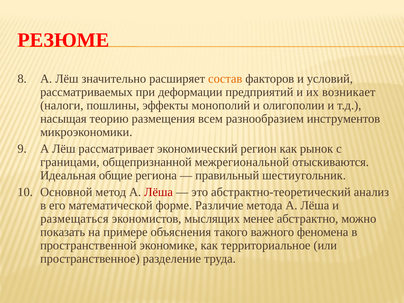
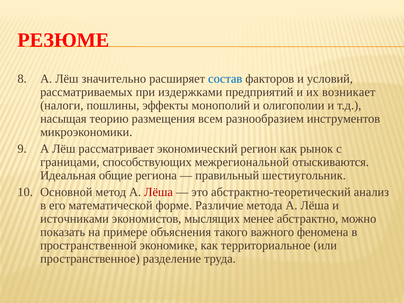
состав colour: orange -> blue
деформации: деформации -> издержками
общепризнанной: общепризнанной -> способствующих
размещаться: размещаться -> источниками
